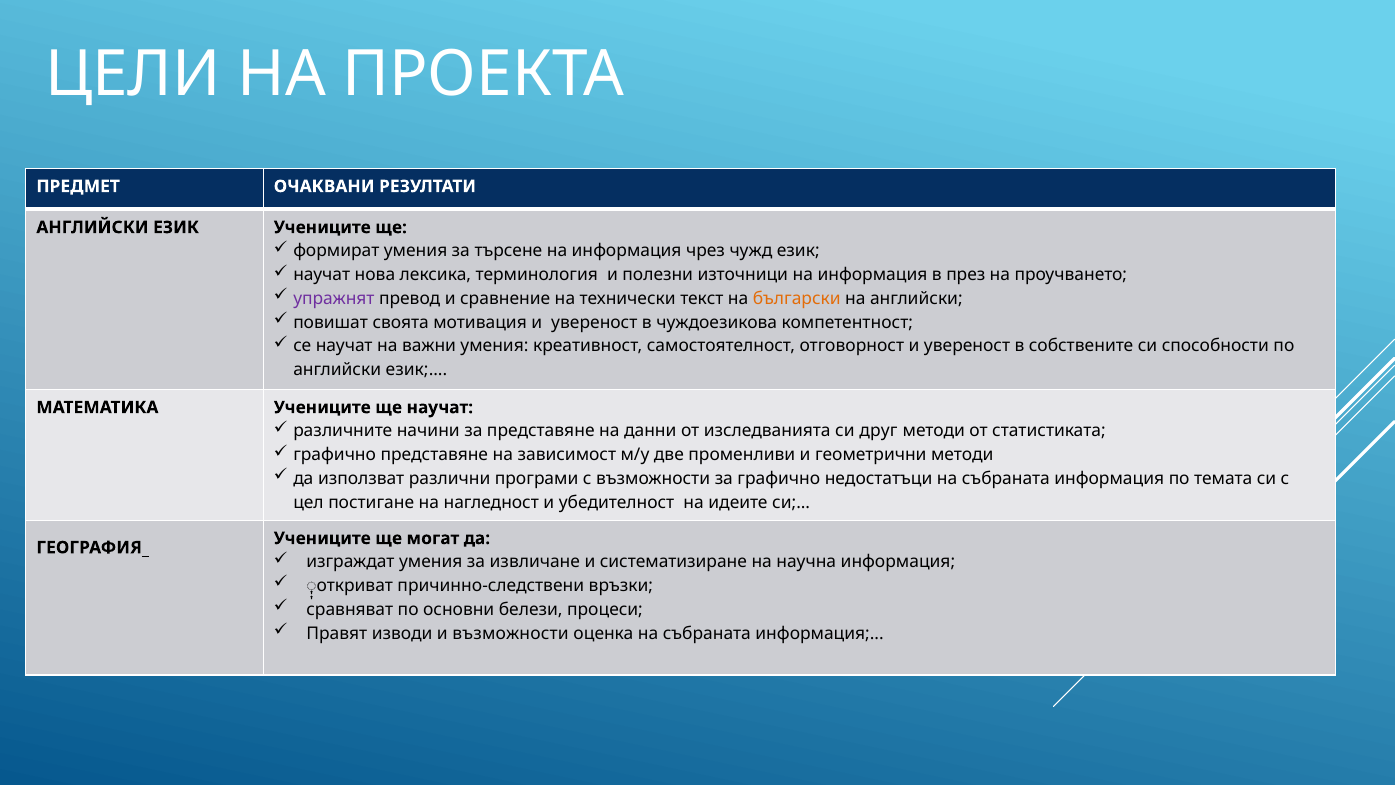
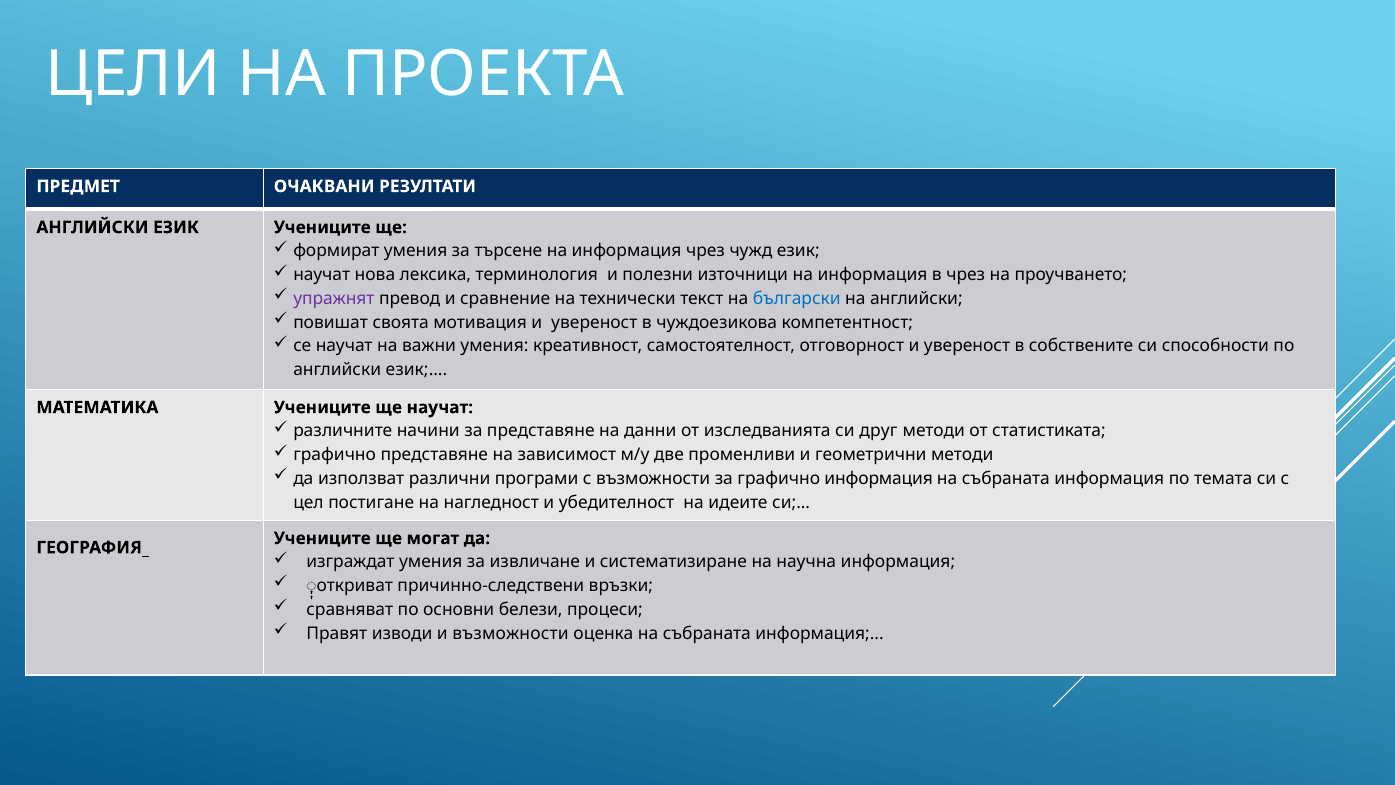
в през: през -> чрез
български colour: orange -> blue
графично недостатъци: недостатъци -> информация
